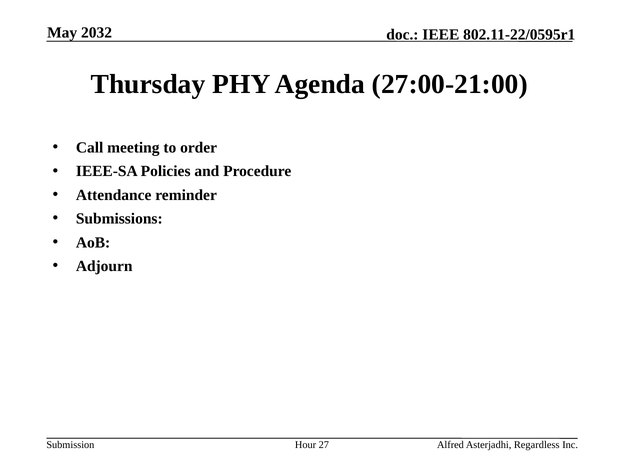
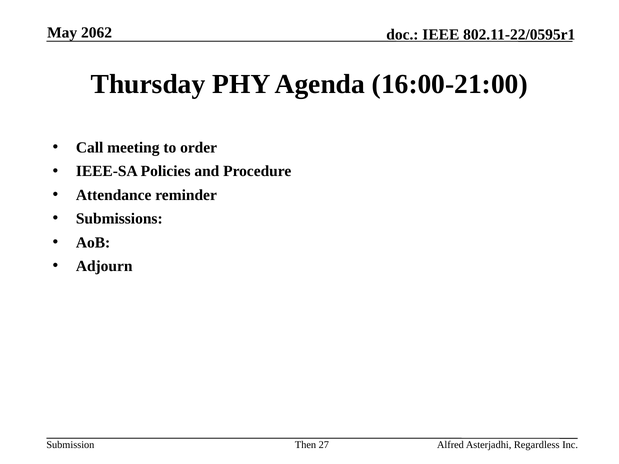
2032: 2032 -> 2062
27:00-21:00: 27:00-21:00 -> 16:00-21:00
Hour: Hour -> Then
